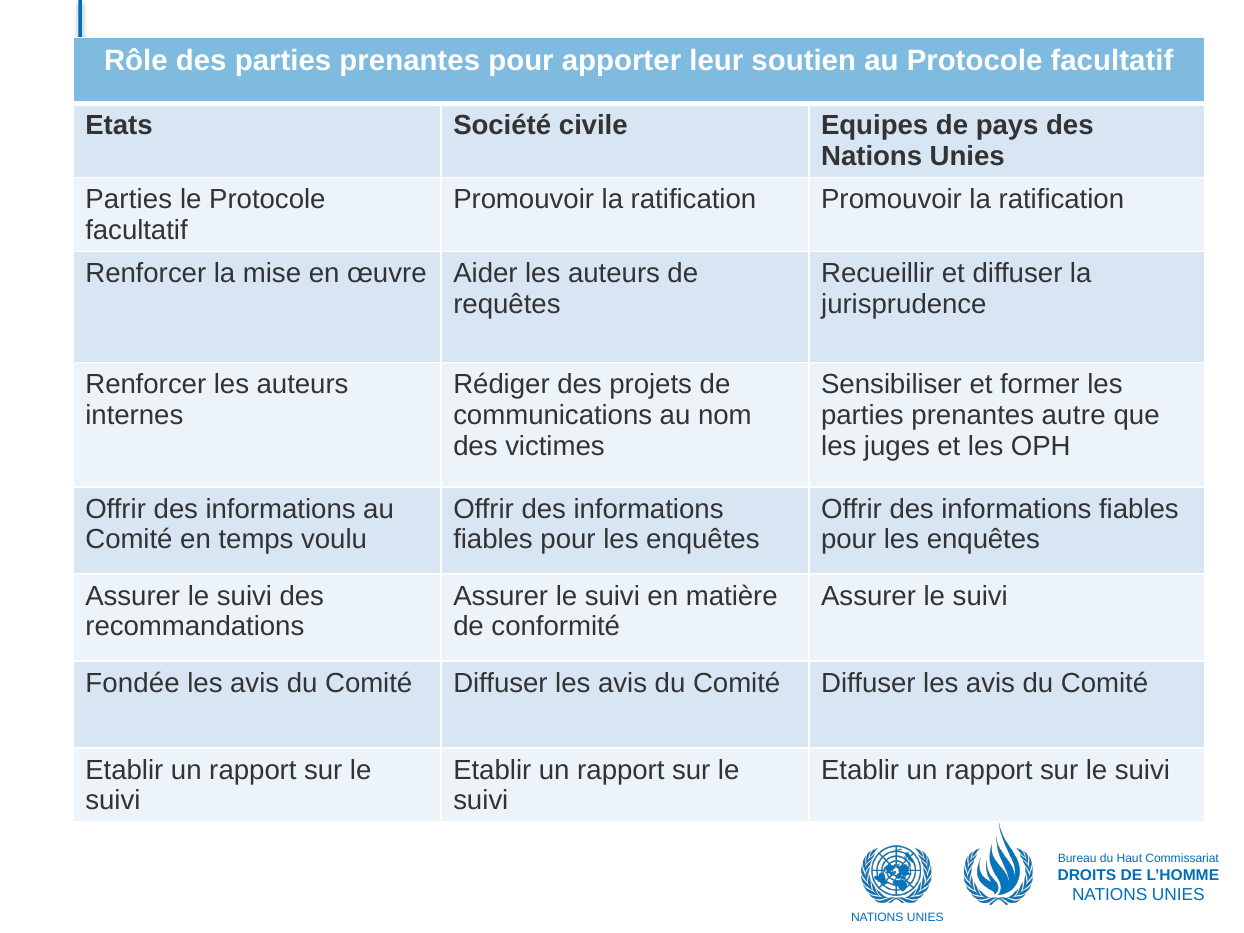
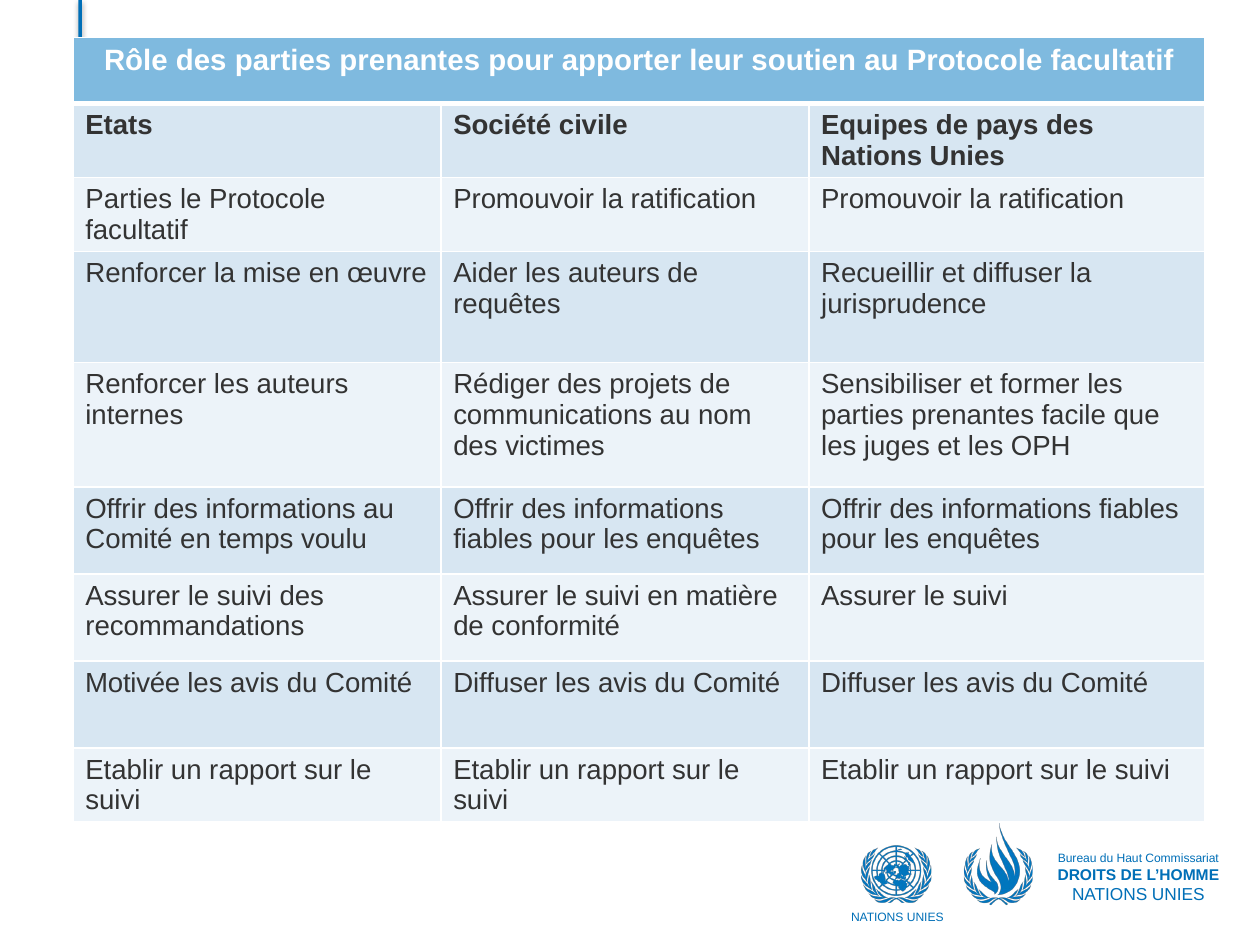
autre: autre -> facile
Fondée: Fondée -> Motivée
